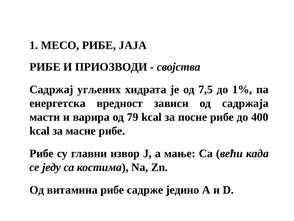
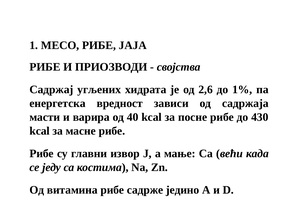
7,5: 7,5 -> 2,6
79: 79 -> 40
400: 400 -> 430
